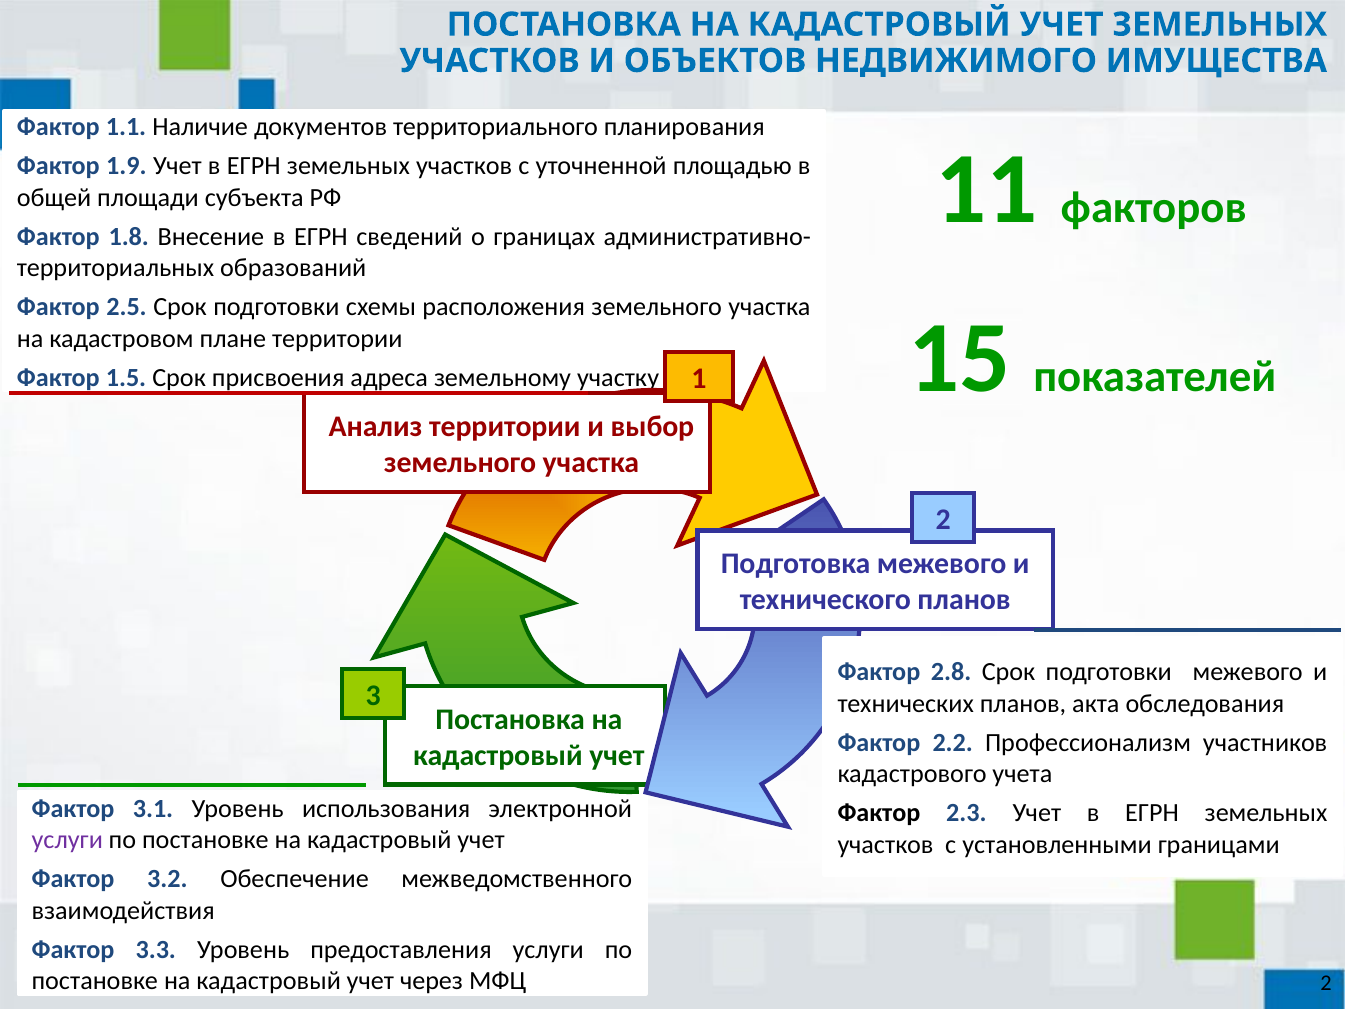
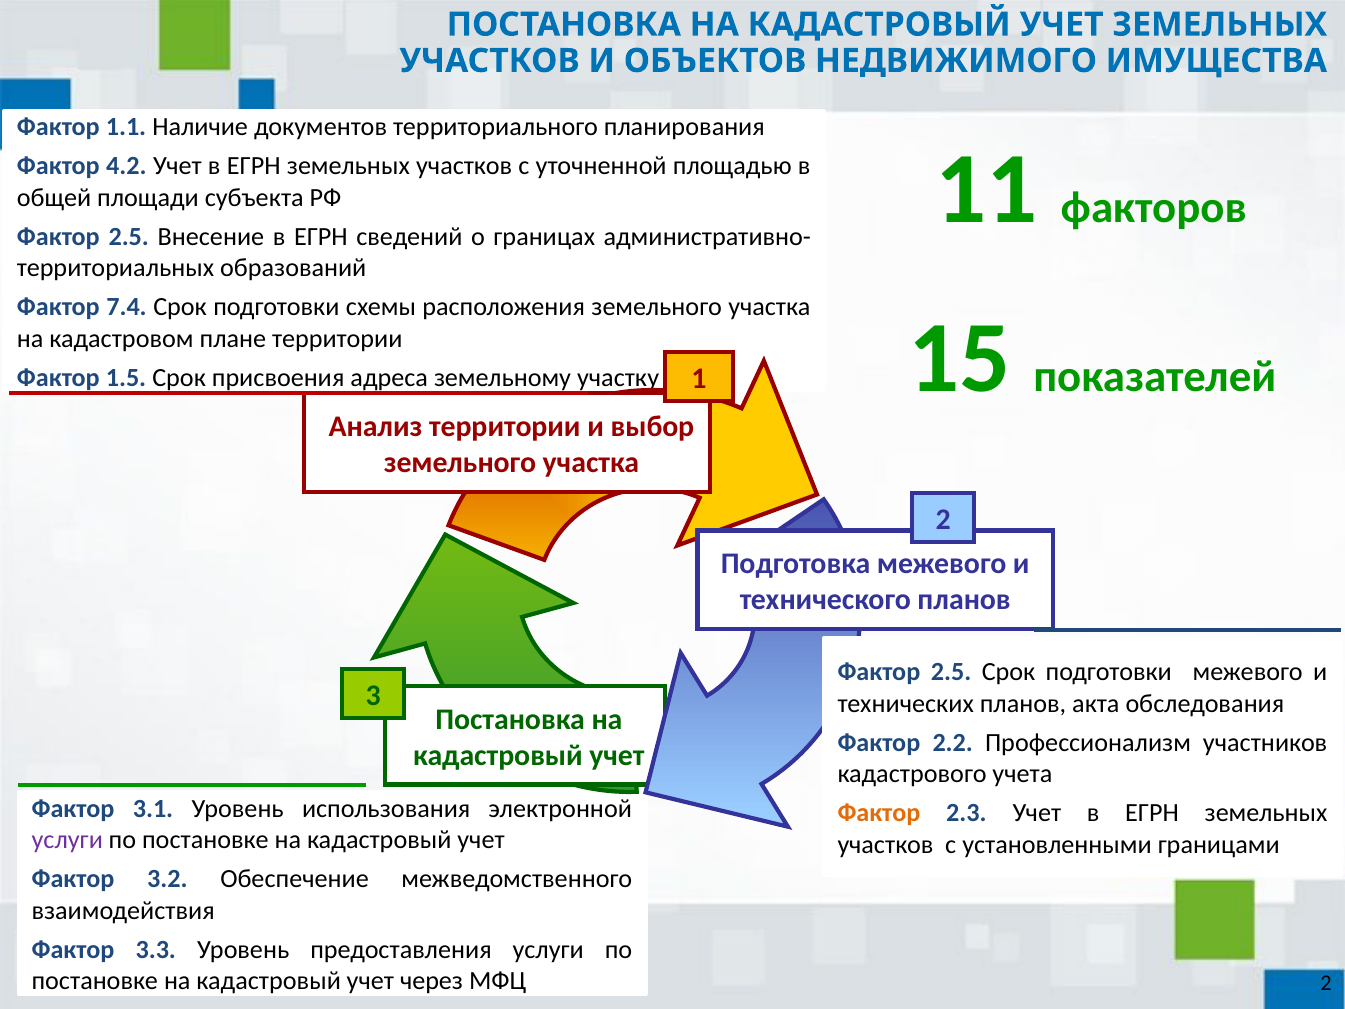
1.9: 1.9 -> 4.2
1.8 at (129, 237): 1.8 -> 2.5
2.5: 2.5 -> 7.4
2.8 at (951, 672): 2.8 -> 2.5
Фактор at (879, 813) colour: black -> orange
